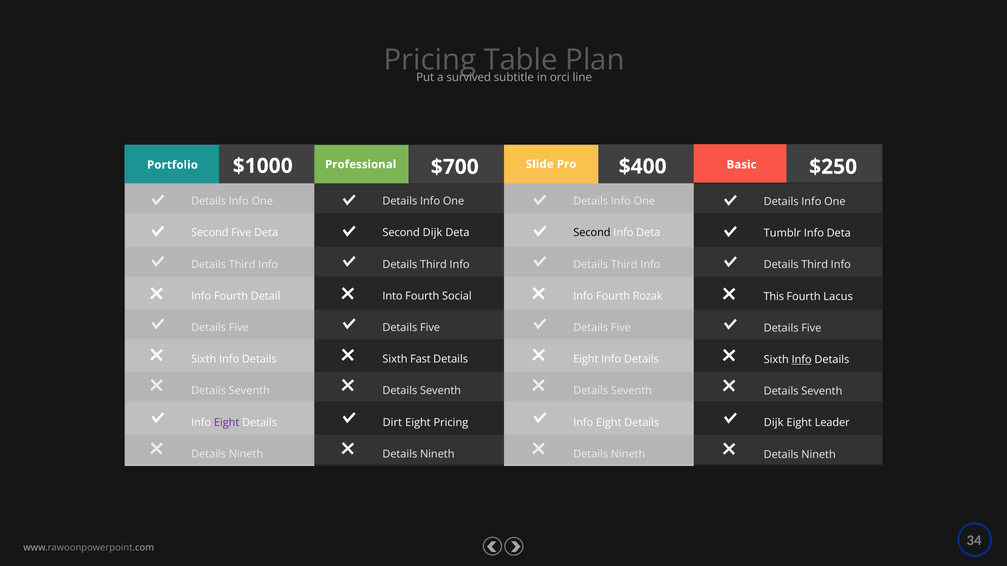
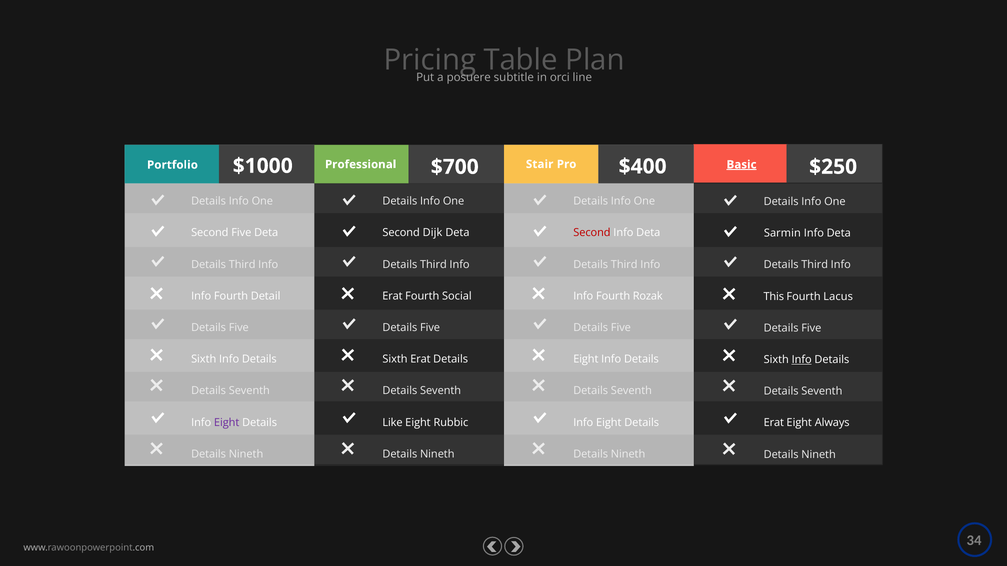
survived: survived -> posuere
Basic underline: none -> present
Slide: Slide -> Stair
Second at (592, 233) colour: black -> red
Tumblr: Tumblr -> Sarmin
Into at (392, 296): Into -> Erat
Sixth Fast: Fast -> Erat
Dirt: Dirt -> Like
Eight Pricing: Pricing -> Rubbic
Dijk at (774, 423): Dijk -> Erat
Leader: Leader -> Always
